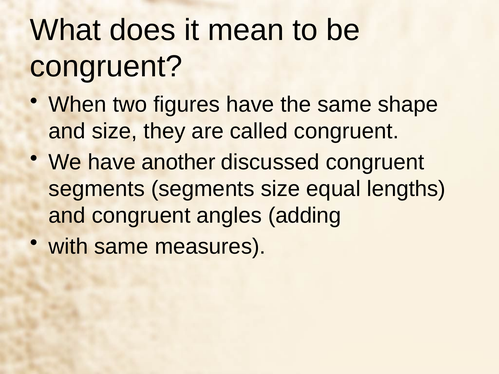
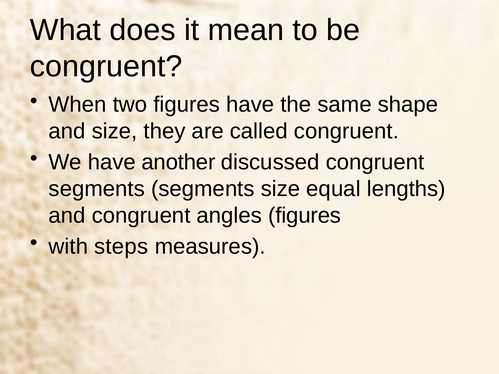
angles adding: adding -> figures
with same: same -> steps
